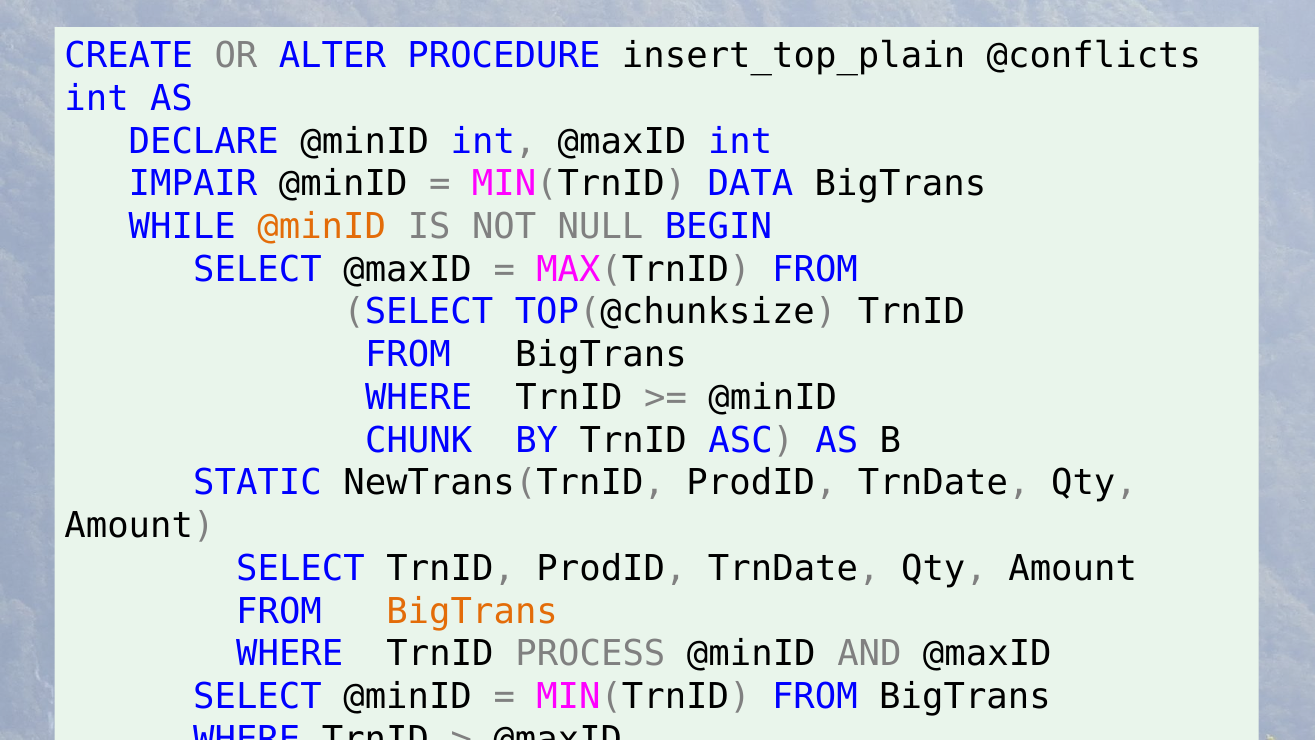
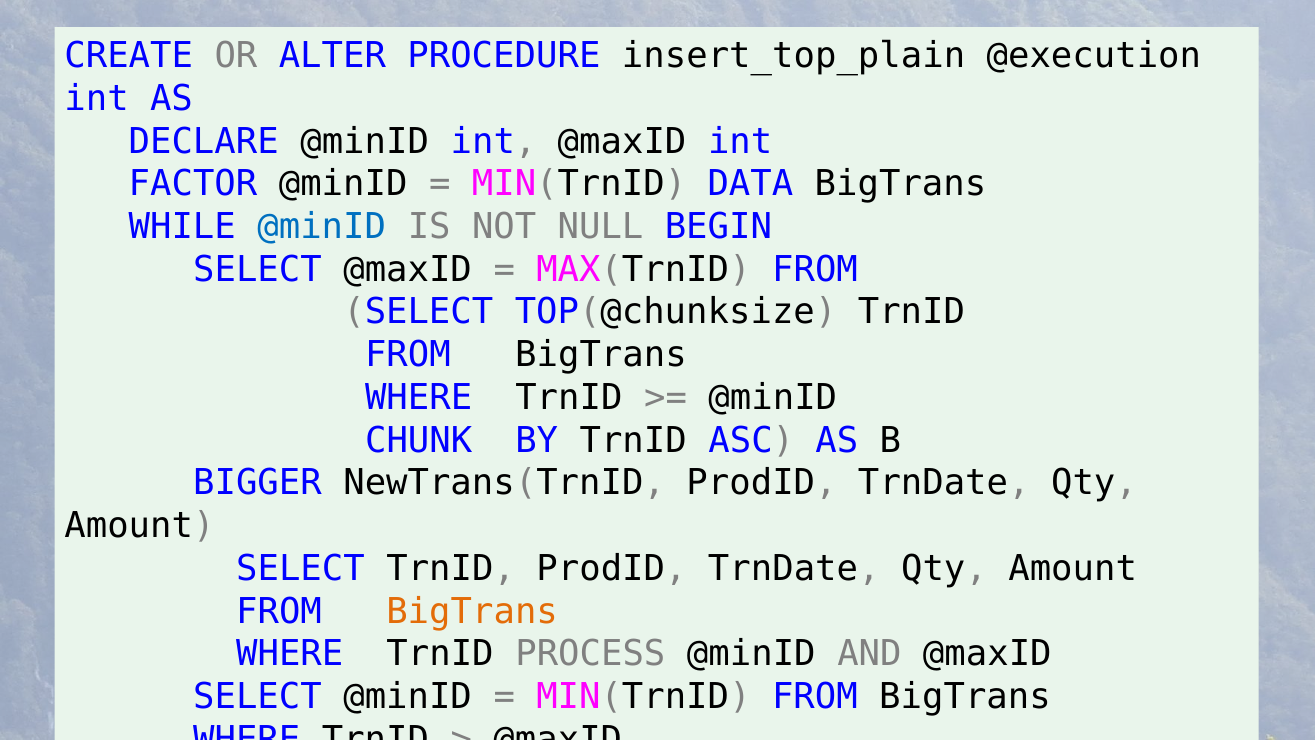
@conflicts: @conflicts -> @execution
IMPAIR: IMPAIR -> FACTOR
@minID at (322, 227) colour: orange -> blue
STATIC: STATIC -> BIGGER
